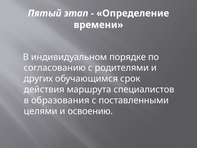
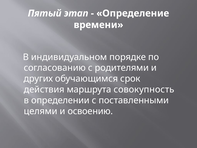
специалистов: специалистов -> совокупность
образования: образования -> определении
